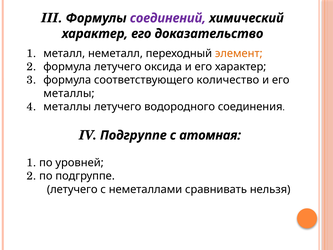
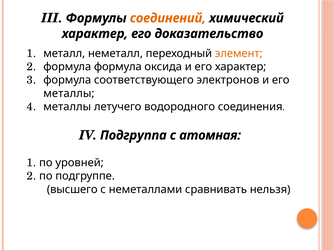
соединений colour: purple -> orange
формула летучего: летучего -> формула
количество: количество -> электронов
IV Подгруппе: Подгруппе -> Подгруппа
летучего at (72, 189): летучего -> высшего
